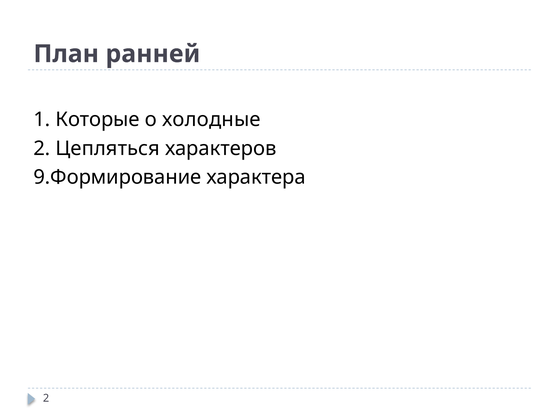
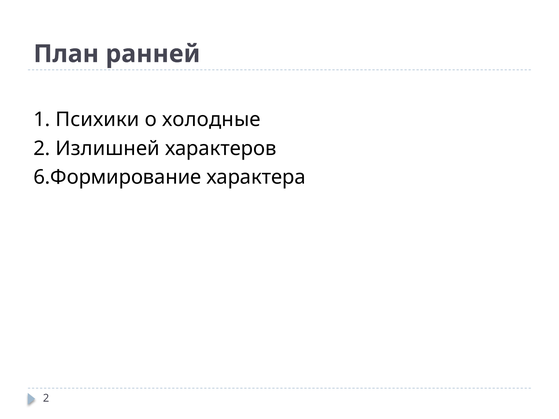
Которые: Которые -> Психики
Цепляться: Цепляться -> Излишней
9.Формирование: 9.Формирование -> 6.Формирование
